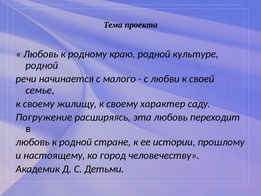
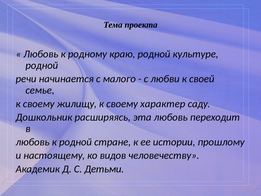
Погружение: Погружение -> Дошкольник
город: город -> видов
